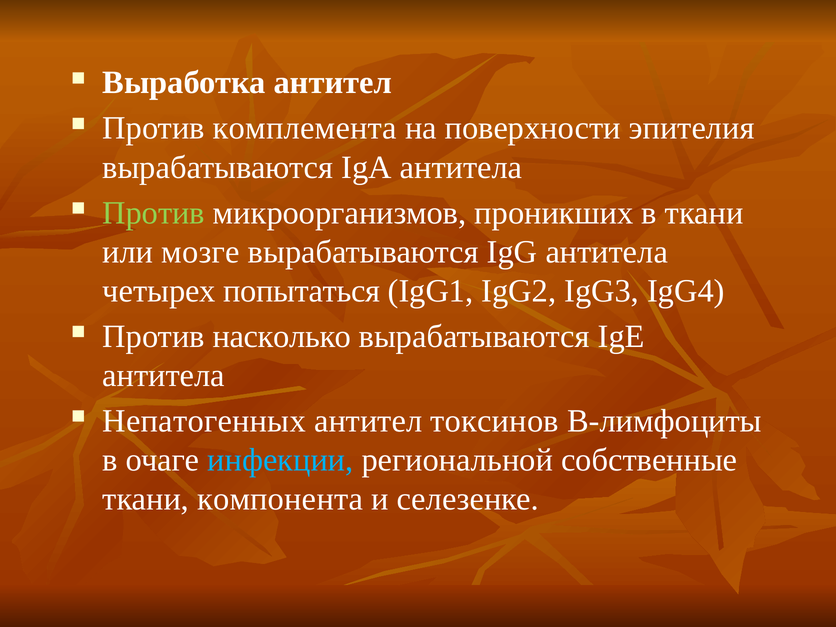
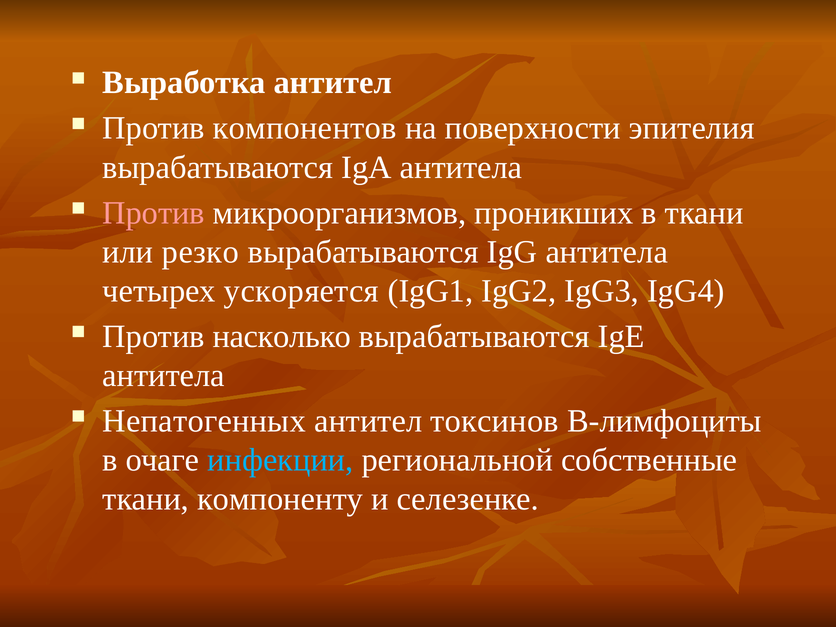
комплемента: комплемента -> компонентов
Против at (154, 213) colour: light green -> pink
мозге: мозге -> резко
попытаться: попытаться -> ускоряется
компонента: компонента -> компоненту
